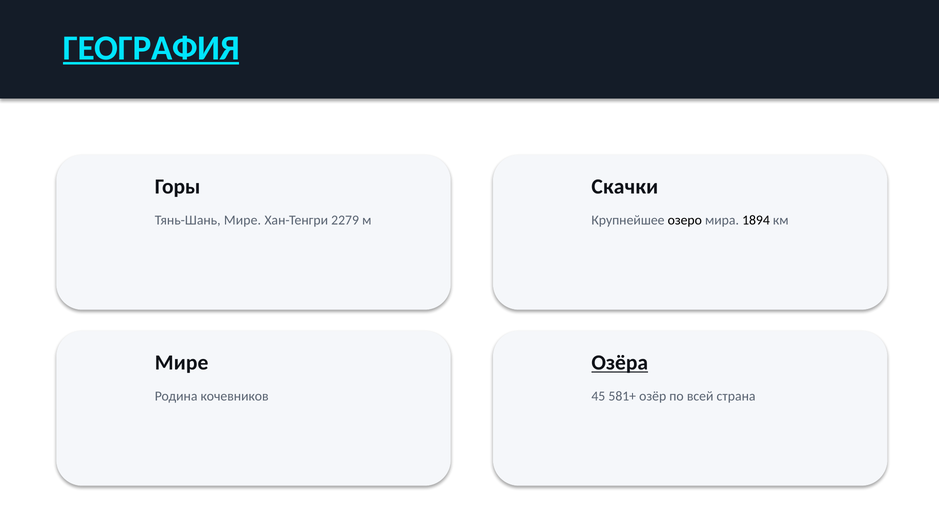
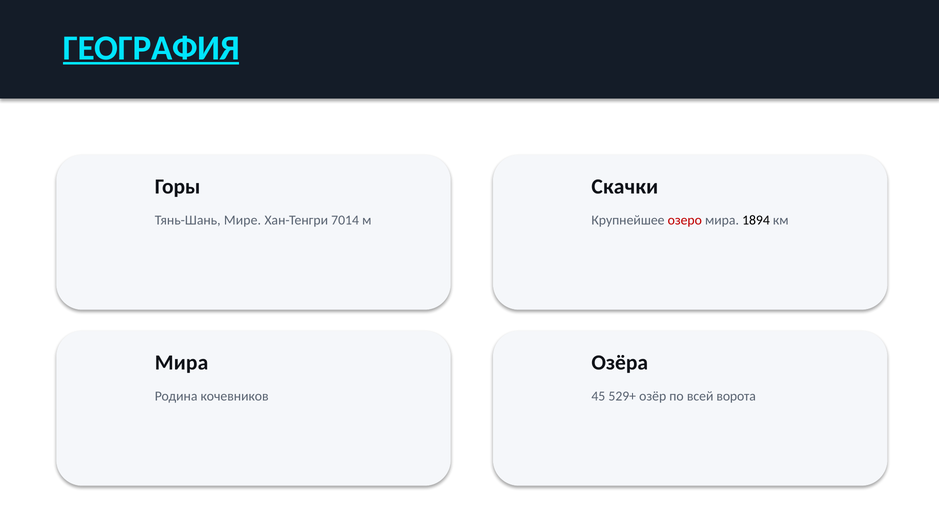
2279: 2279 -> 7014
озеро colour: black -> red
Мире at (182, 363): Мире -> Мира
Озёра underline: present -> none
581+: 581+ -> 529+
страна: страна -> ворота
